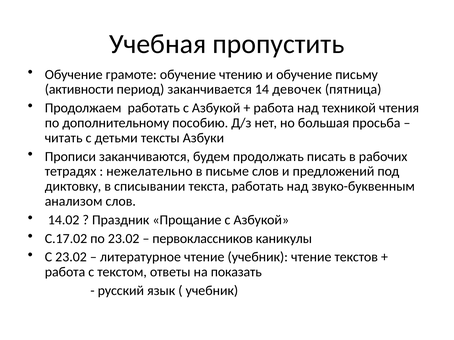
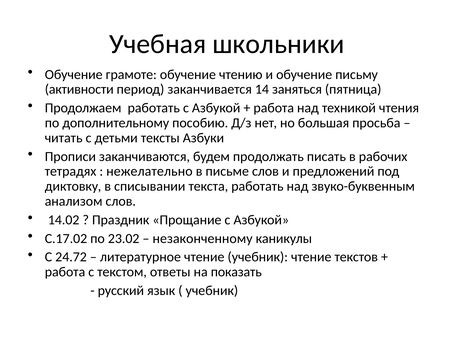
пропустить: пропустить -> школьники
девочек: девочек -> заняться
первоклассников: первоклассников -> незаконченному
С 23.02: 23.02 -> 24.72
